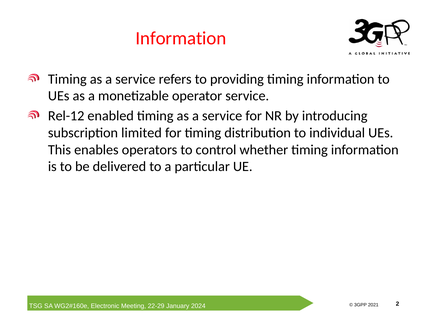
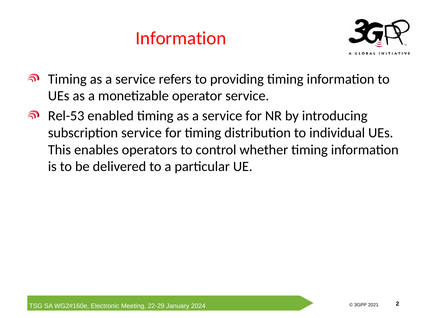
Rel-12: Rel-12 -> Rel-53
subscription limited: limited -> service
